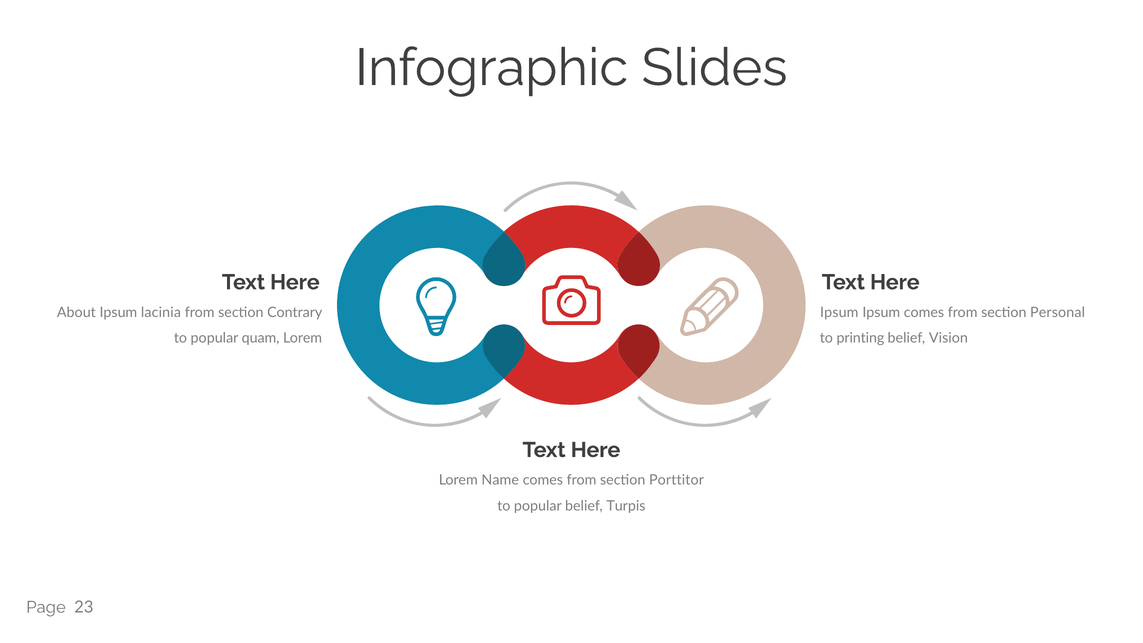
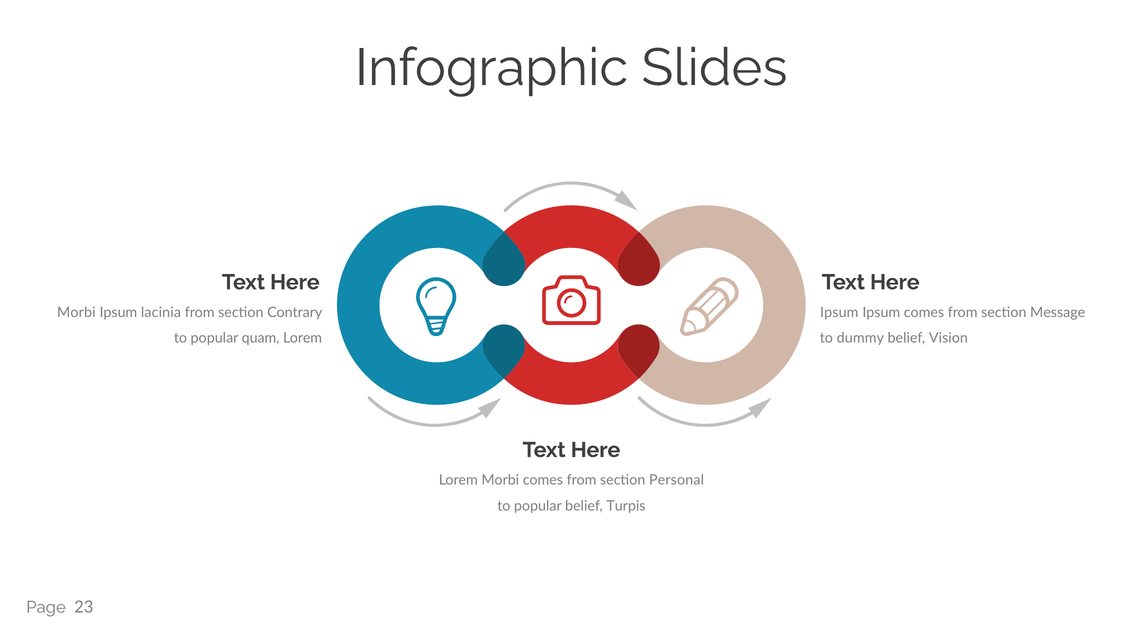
About at (76, 312): About -> Morbi
Personal: Personal -> Message
printing: printing -> dummy
Lorem Name: Name -> Morbi
Porttitor: Porttitor -> Personal
